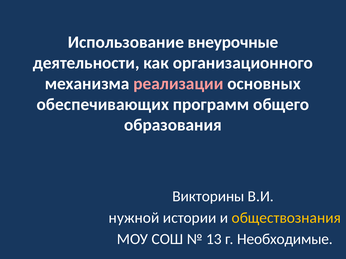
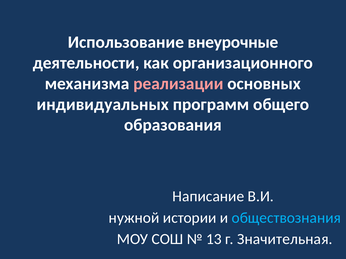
обеспечивающих: обеспечивающих -> индивидуальных
Викторины: Викторины -> Написание
обществознания colour: yellow -> light blue
Необходимые: Необходимые -> Значительная
